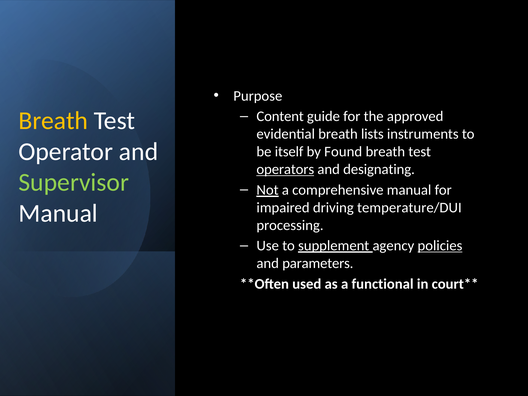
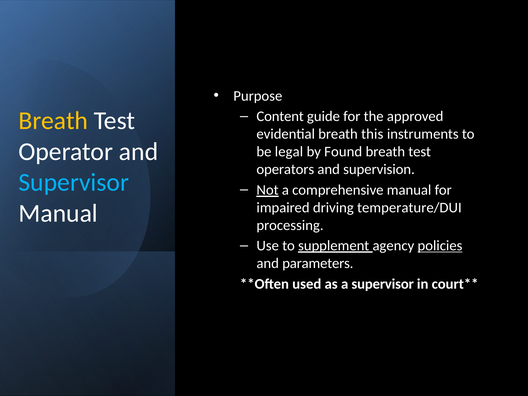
lists: lists -> this
itself: itself -> legal
operators underline: present -> none
designating: designating -> supervision
Supervisor at (74, 182) colour: light green -> light blue
a functional: functional -> supervisor
